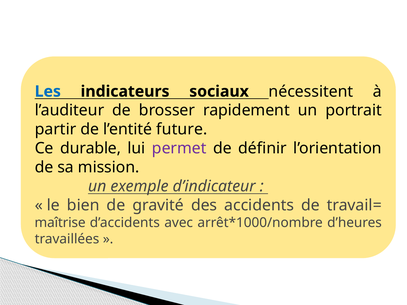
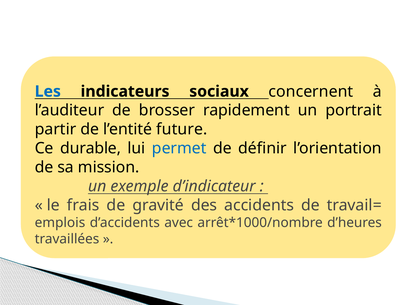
nécessitent: nécessitent -> concernent
permet colour: purple -> blue
bien: bien -> frais
maîtrise: maîtrise -> emplois
